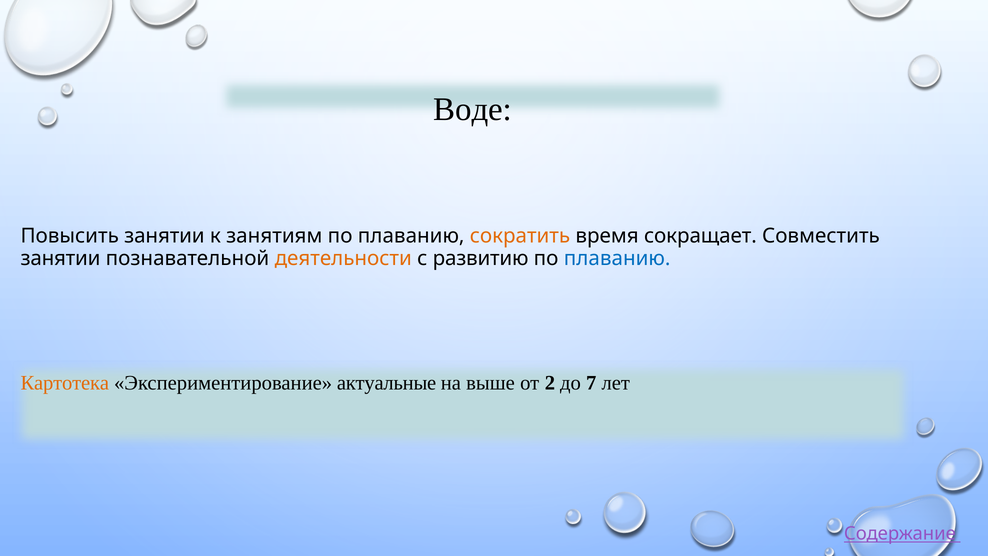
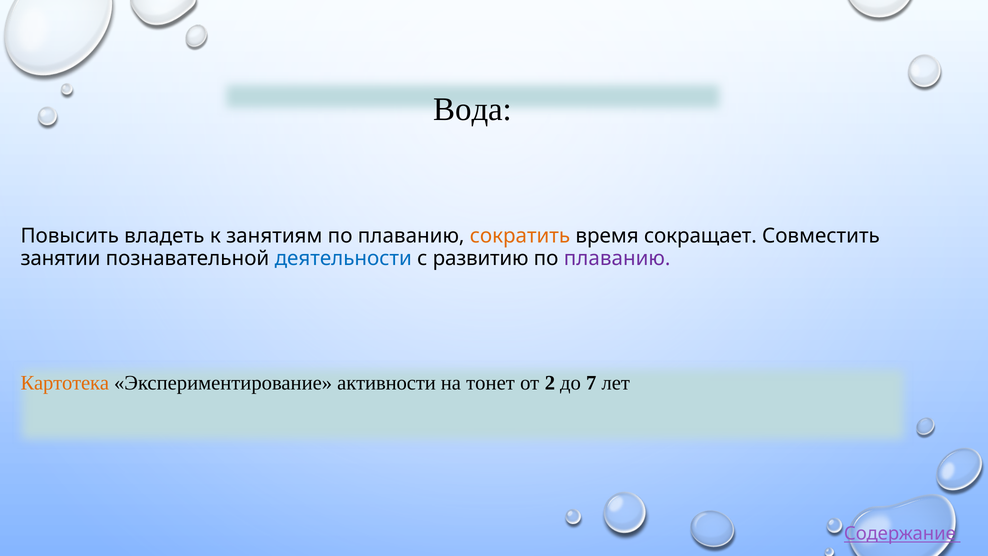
Воде: Воде -> Вода
Повысить занятии: занятии -> владеть
деятельности colour: orange -> blue
плаванию at (617, 258) colour: blue -> purple
актуальные: актуальные -> активности
выше: выше -> тонет
